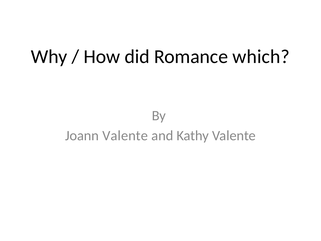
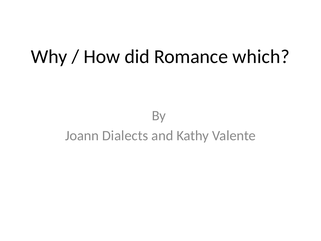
Joann Valente: Valente -> Dialects
